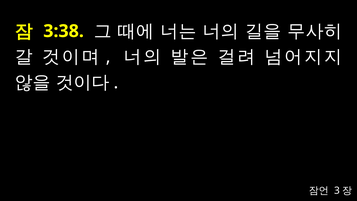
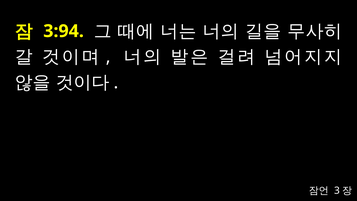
3:38: 3:38 -> 3:94
